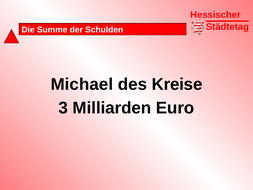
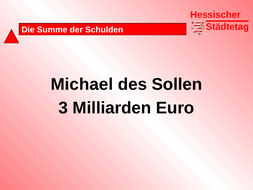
Kreise: Kreise -> Sollen
